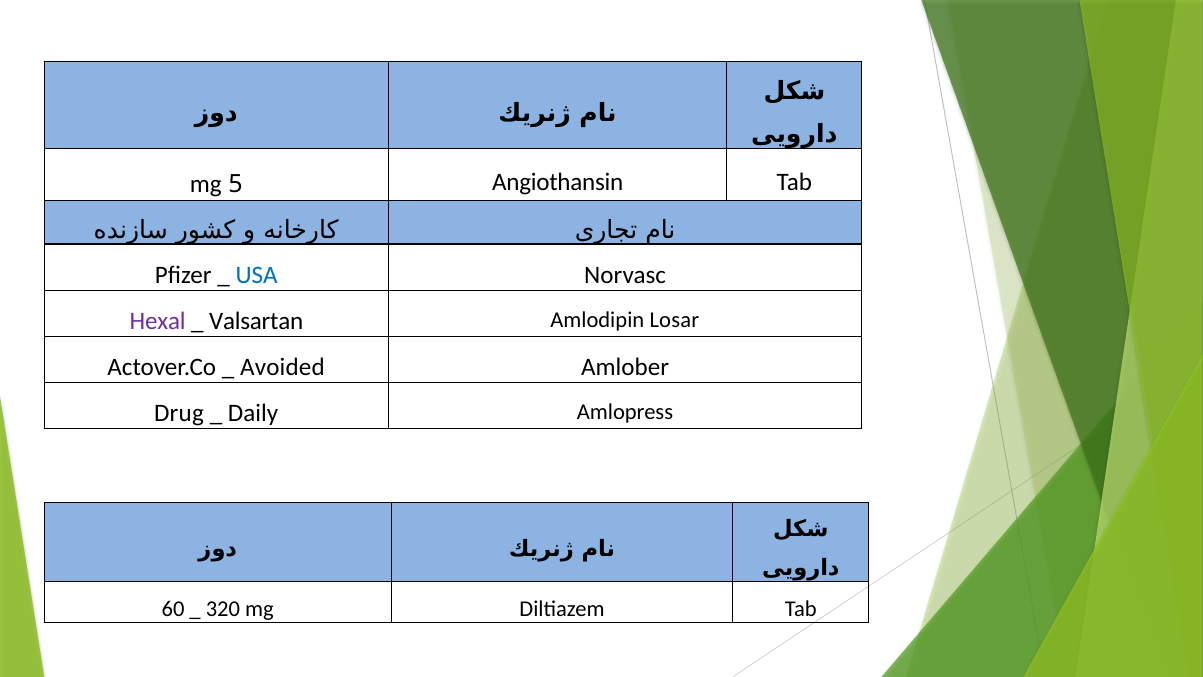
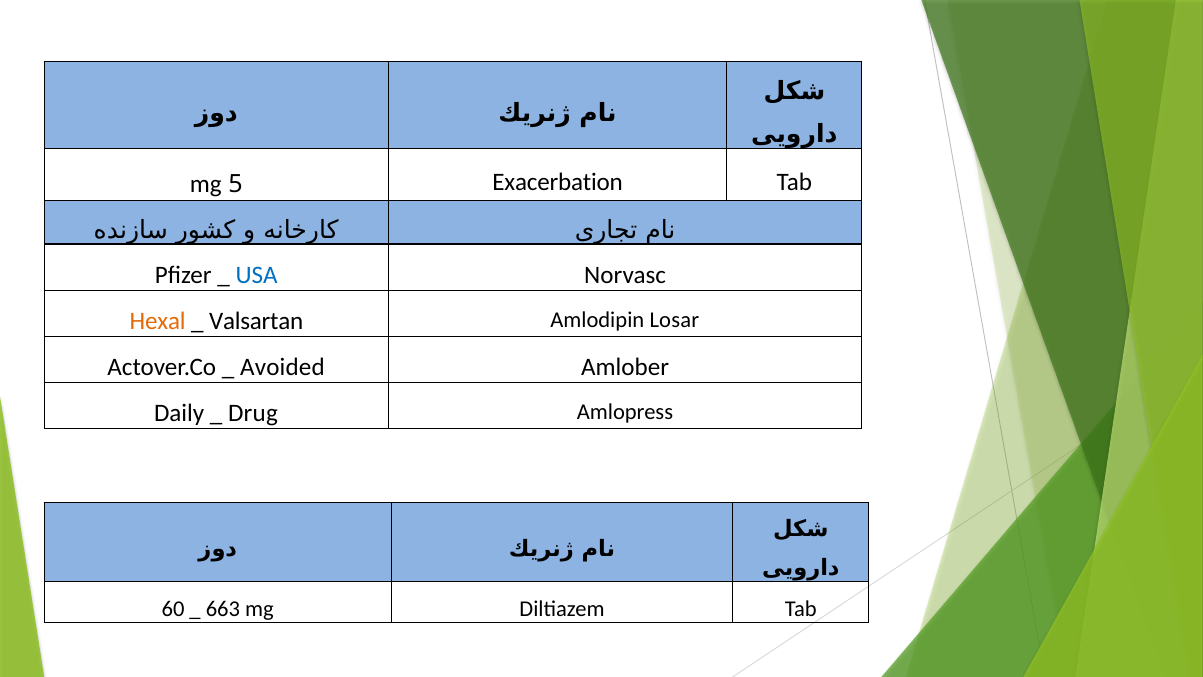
Angiothansin: Angiothansin -> Exacerbation
Hexal colour: purple -> orange
Drug: Drug -> Daily
Daily: Daily -> Drug
320: 320 -> 663
